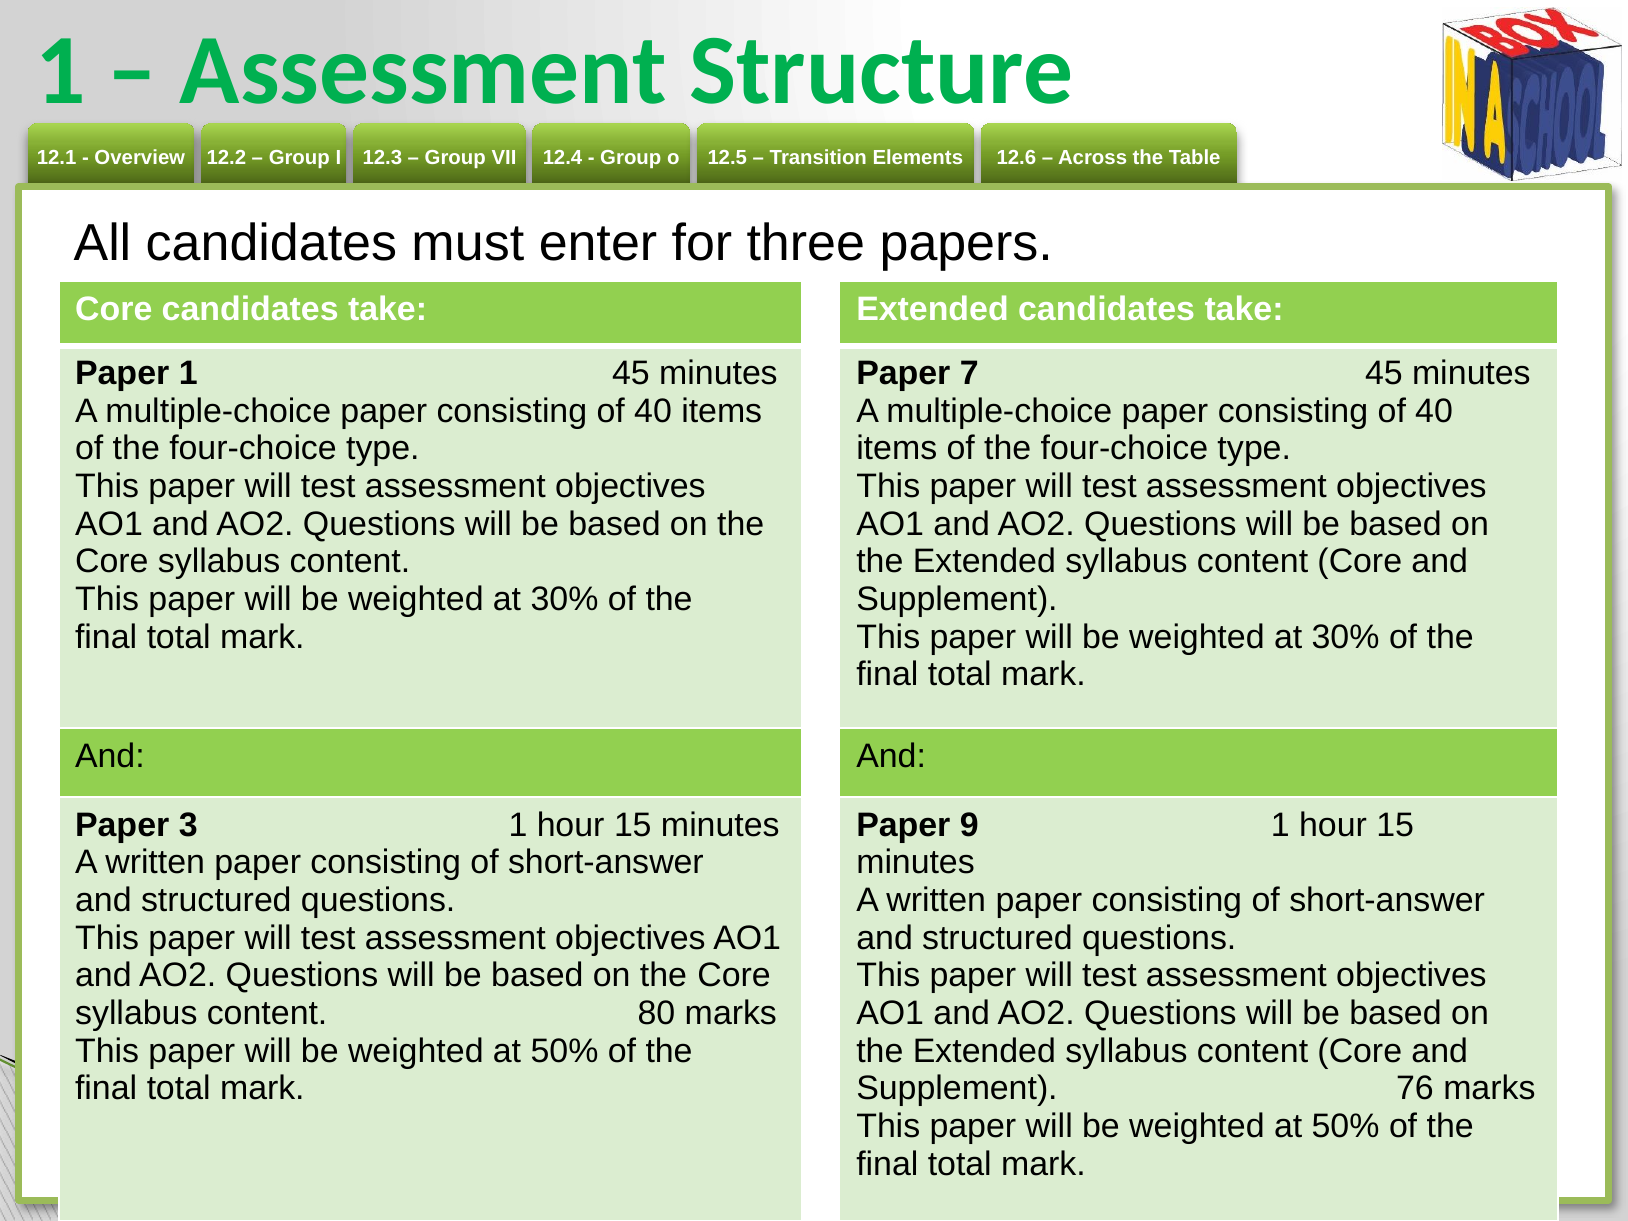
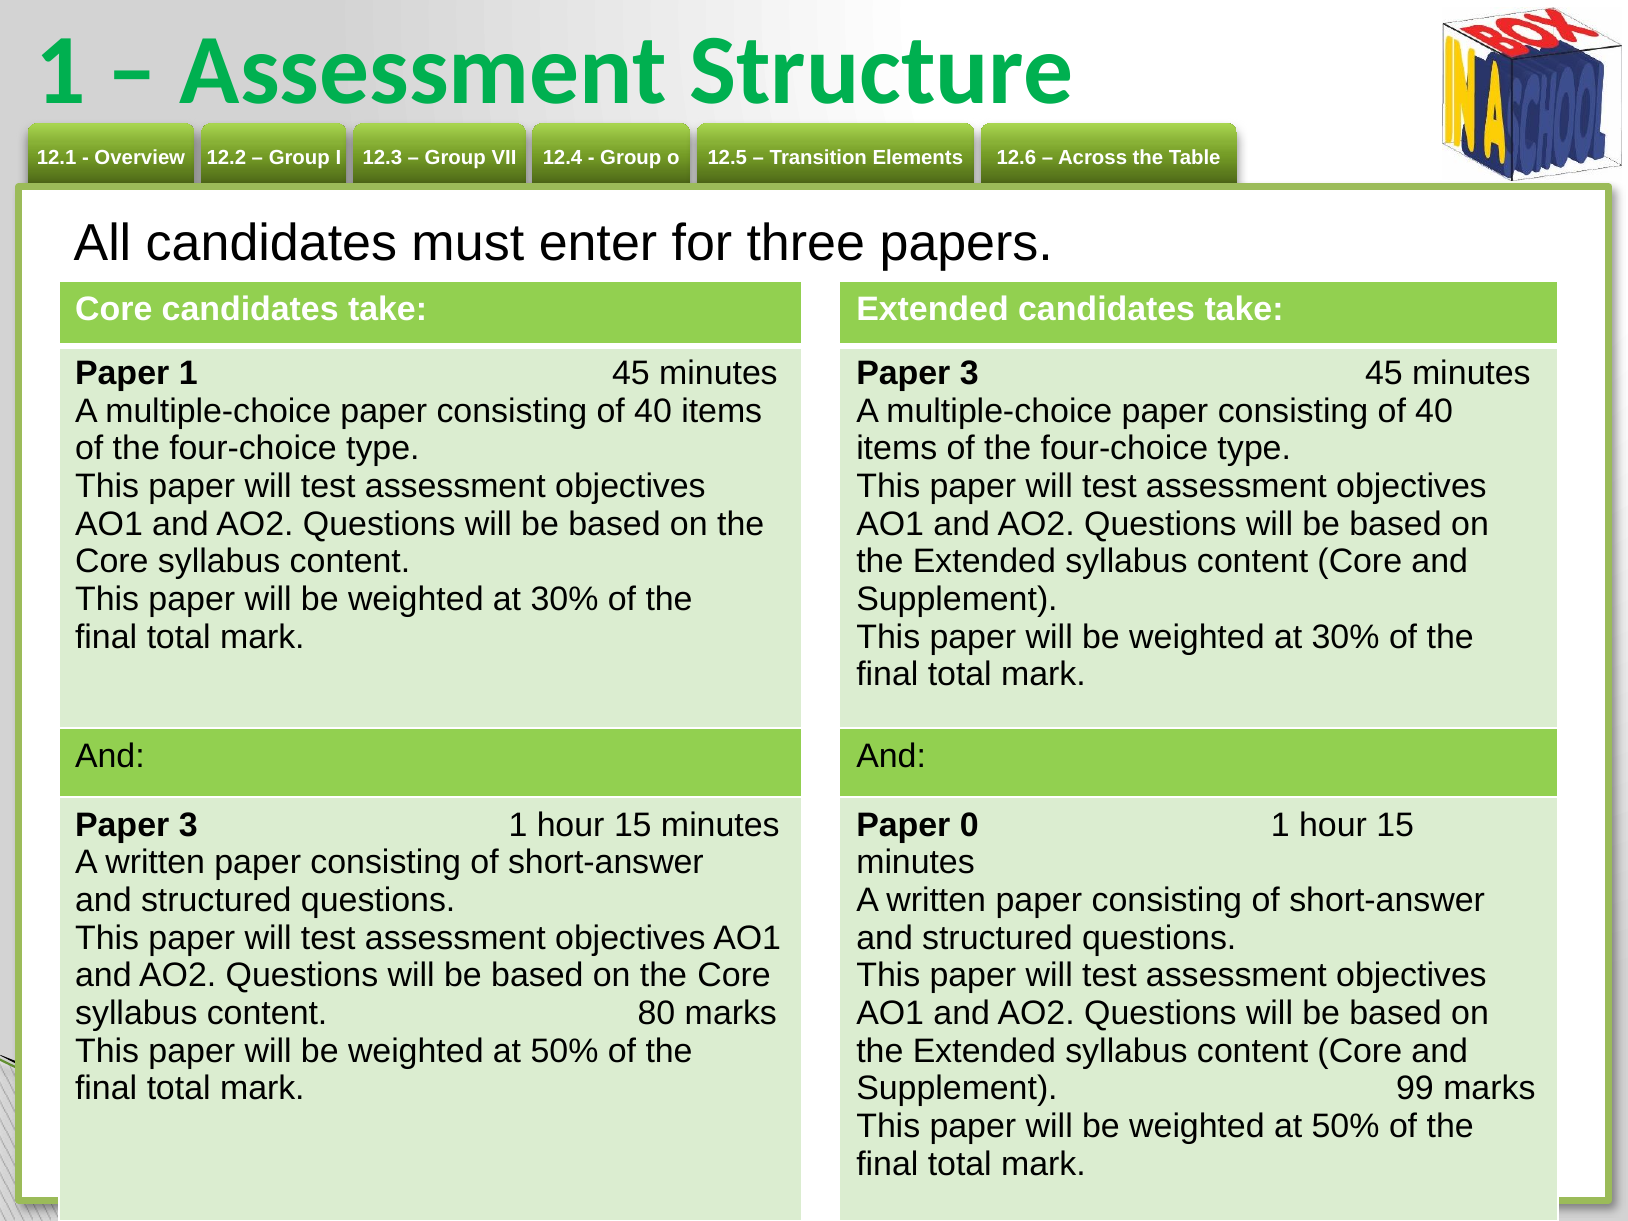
7 at (969, 373): 7 -> 3
9: 9 -> 0
76: 76 -> 99
